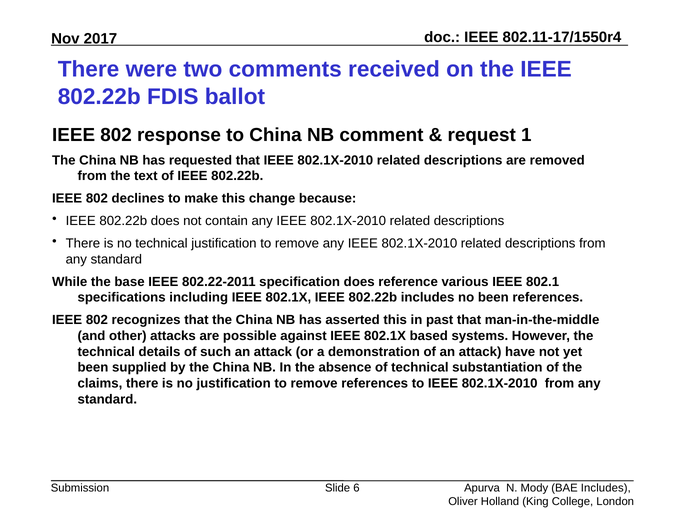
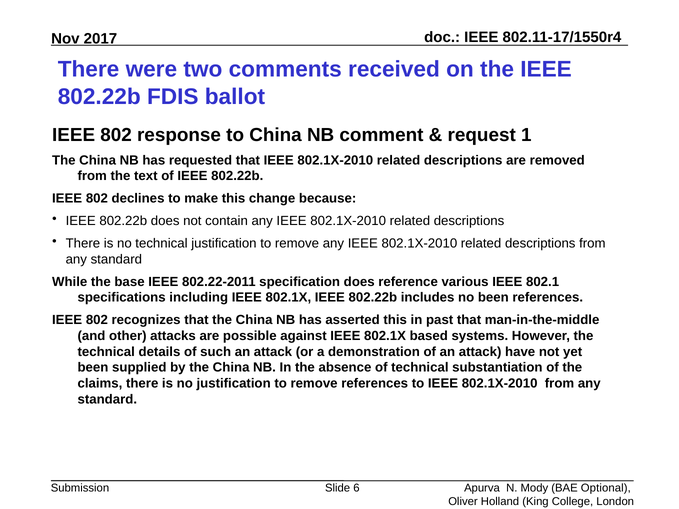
BAE Includes: Includes -> Optional
